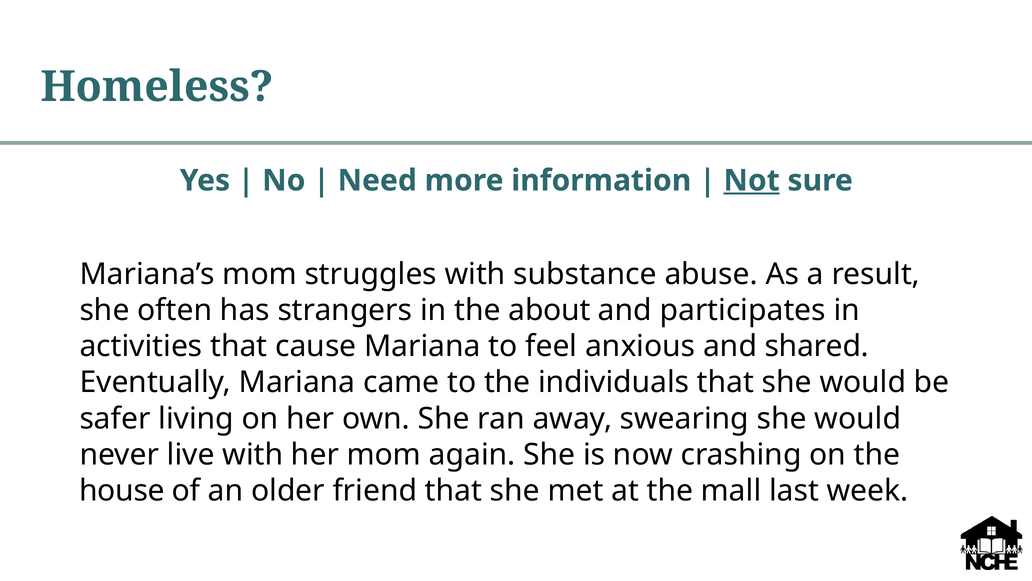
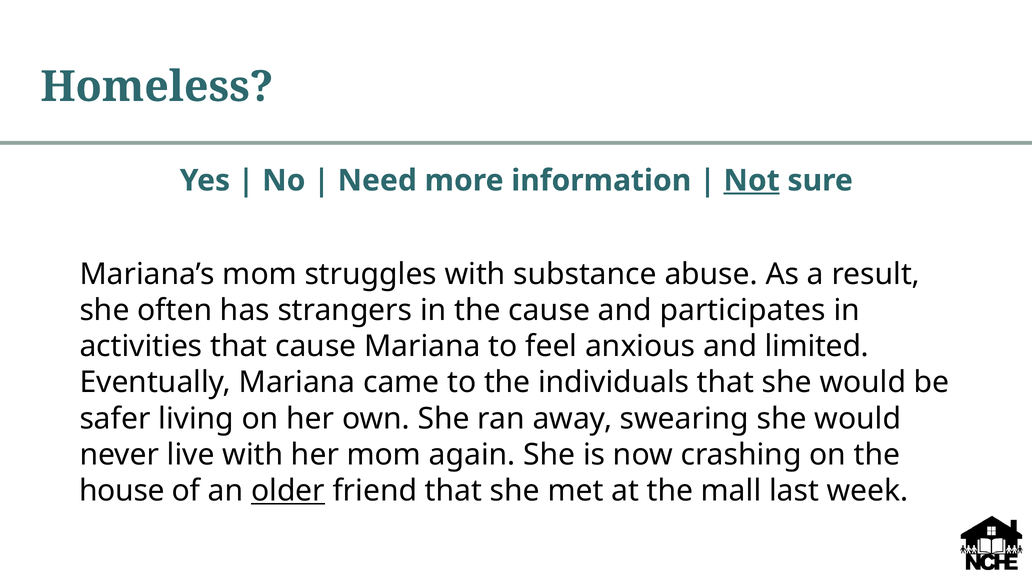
the about: about -> cause
shared: shared -> limited
older underline: none -> present
